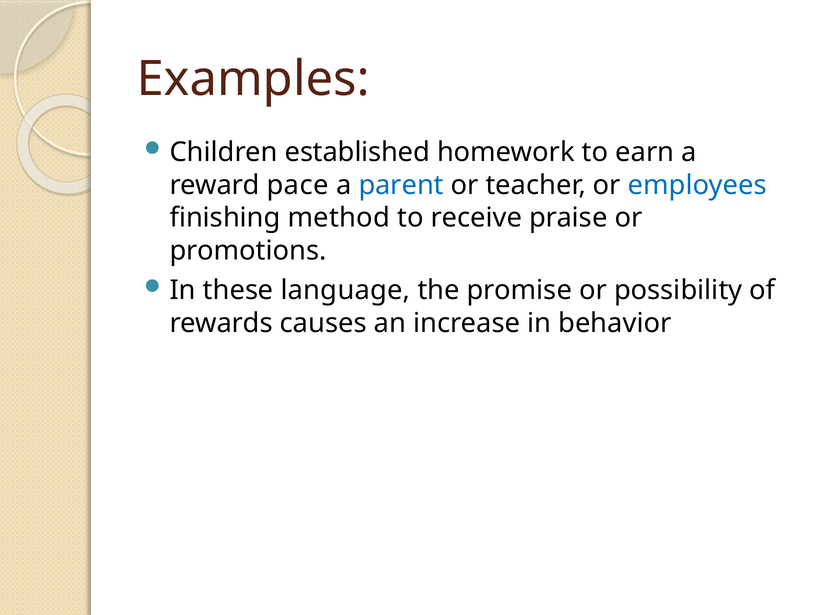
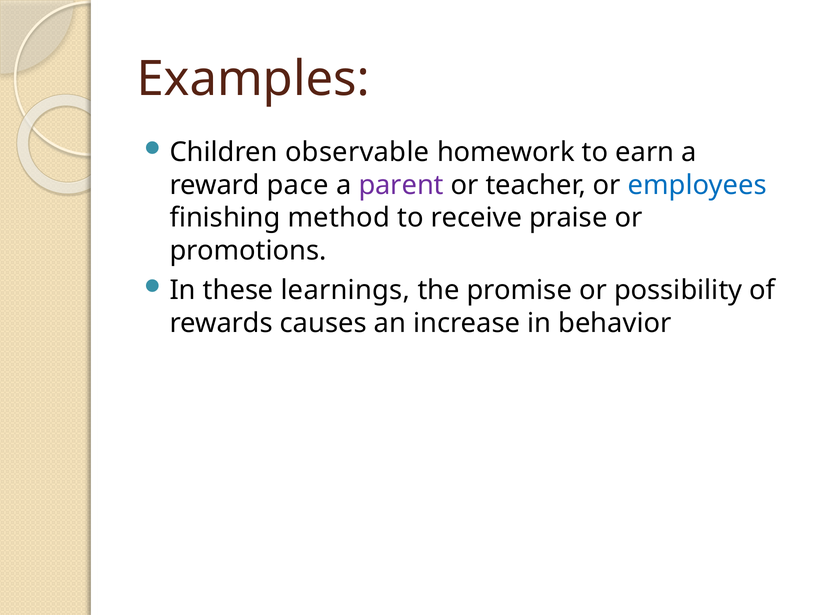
established: established -> observable
parent colour: blue -> purple
language: language -> learnings
